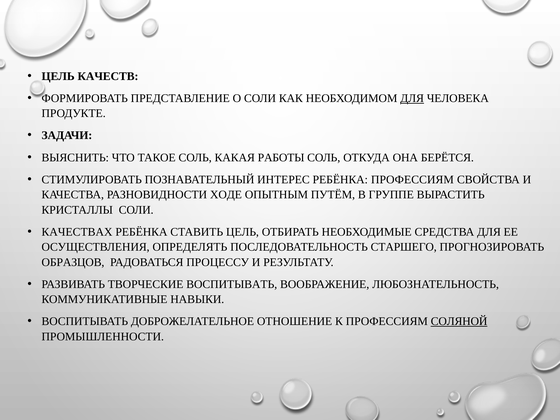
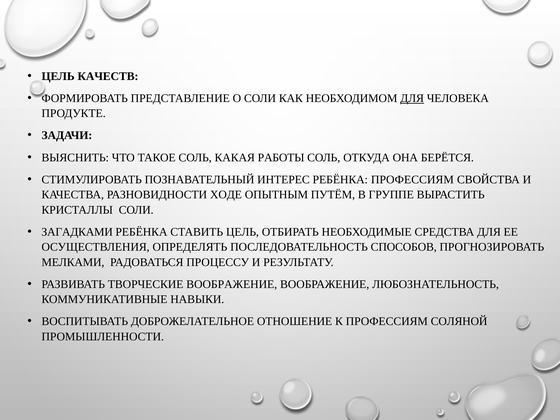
КАЧЕСТВАХ: КАЧЕСТВАХ -> ЗАГАДКАМИ
СТАРШЕГО: СТАРШЕГО -> СПОСОБОВ
ОБРАЗЦОВ: ОБРАЗЦОВ -> МЕЛКАМИ
ТВОРЧЕСКИЕ ВОСПИТЫВАТЬ: ВОСПИТЫВАТЬ -> ВООБРАЖЕНИЕ
СОЛЯНОЙ underline: present -> none
